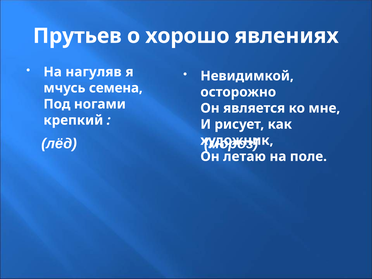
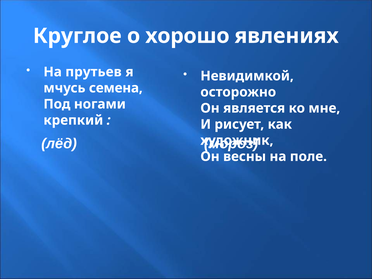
Прутьев: Прутьев -> Круглое
нагуляв: нагуляв -> прутьев
летаю: летаю -> весны
